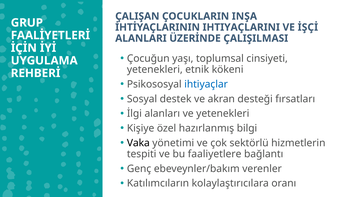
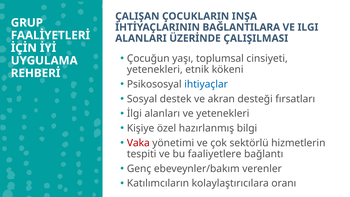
IHTIYAÇLARINI: IHTIYAÇLARINI -> BAĞLANTILARA
İŞÇİ: İŞÇİ -> ILGI
Vaka colour: black -> red
